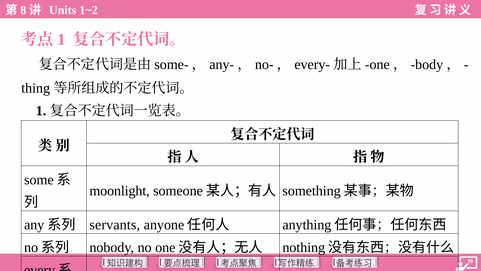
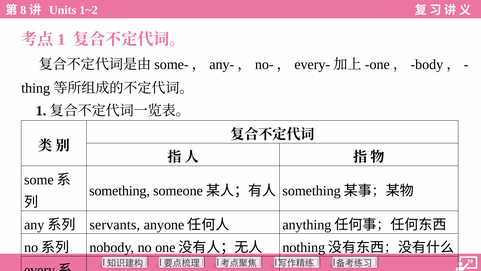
moonlight at (120, 191): moonlight -> something
